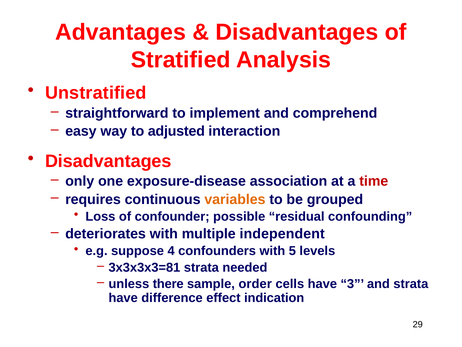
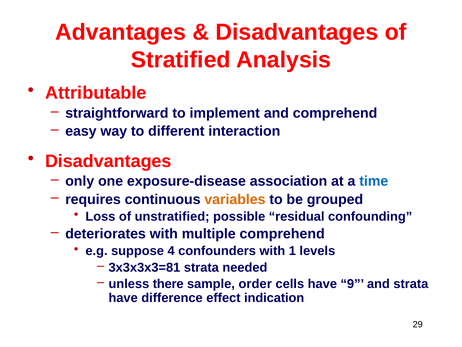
Unstratified: Unstratified -> Attributable
adjusted: adjusted -> different
time colour: red -> blue
confounder: confounder -> unstratified
multiple independent: independent -> comprehend
5: 5 -> 1
3: 3 -> 9
